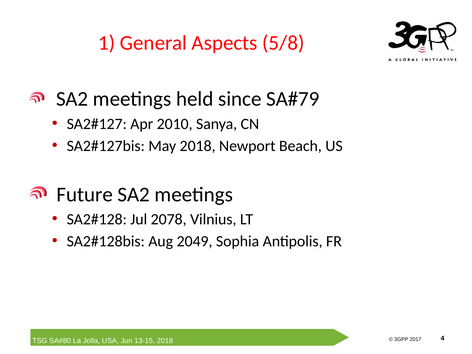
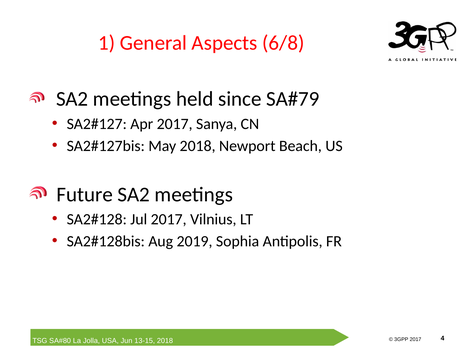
5/8: 5/8 -> 6/8
Apr 2010: 2010 -> 2017
Jul 2078: 2078 -> 2017
2049: 2049 -> 2019
